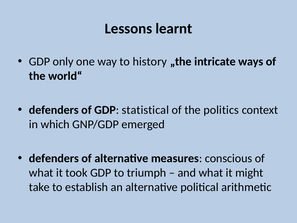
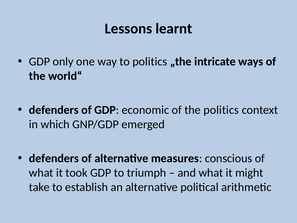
to history: history -> politics
statistical: statistical -> economic
